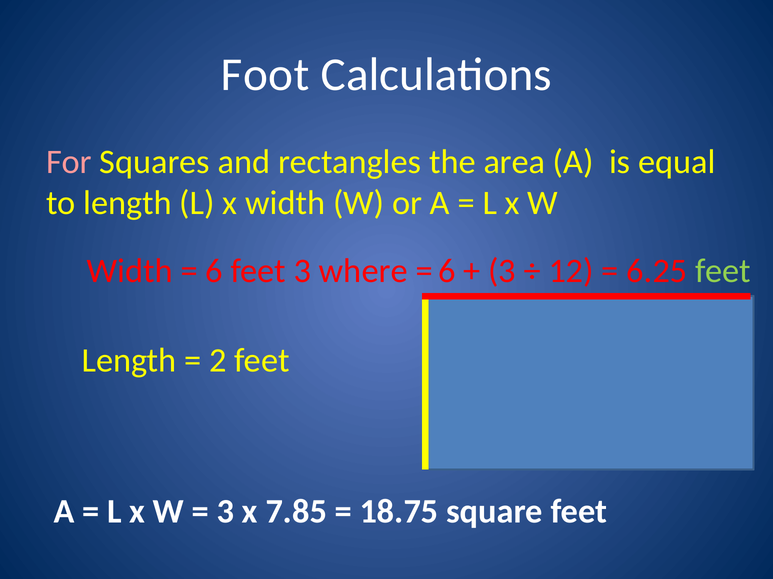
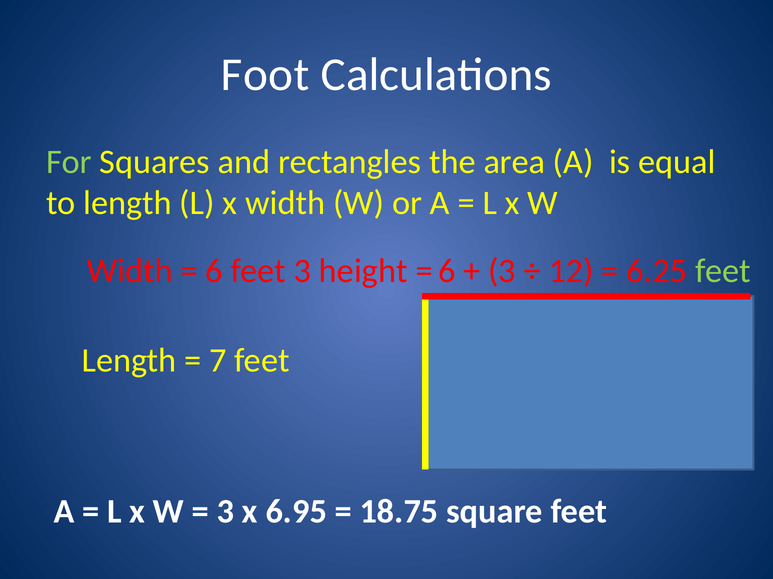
For colour: pink -> light green
where: where -> height
2: 2 -> 7
7.85: 7.85 -> 6.95
